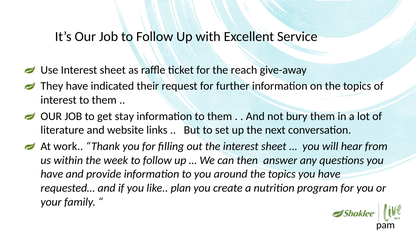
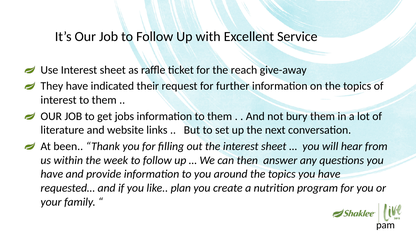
stay: stay -> jobs
work: work -> been
